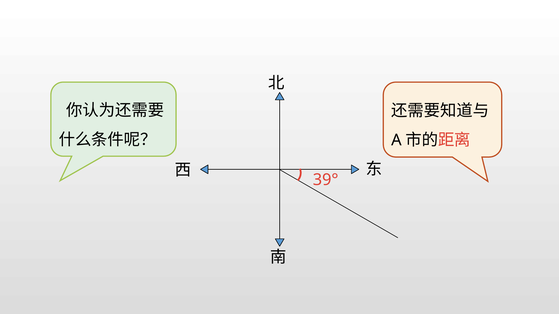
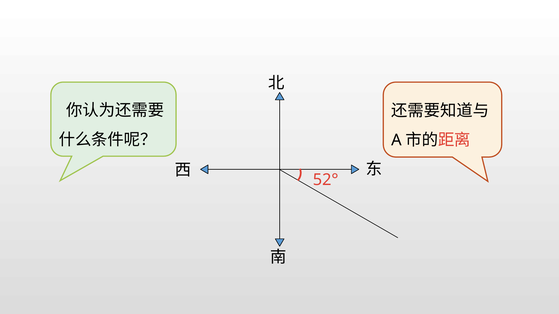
39°: 39° -> 52°
